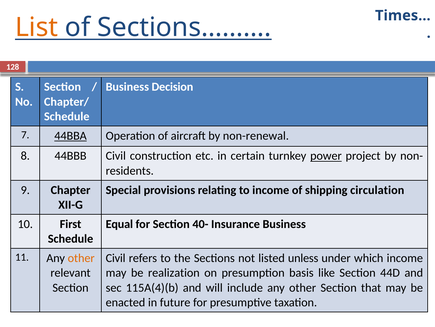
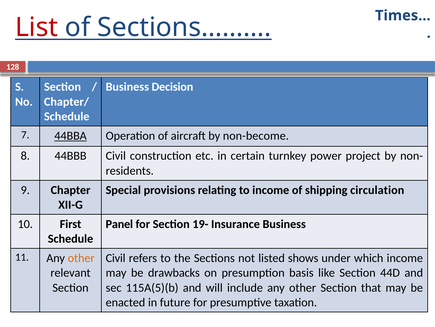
List colour: orange -> red
non-renewal: non-renewal -> non-become
power underline: present -> none
Equal: Equal -> Panel
40-: 40- -> 19-
unless: unless -> shows
realization: realization -> drawbacks
115A(4)(b: 115A(4)(b -> 115A(5)(b
